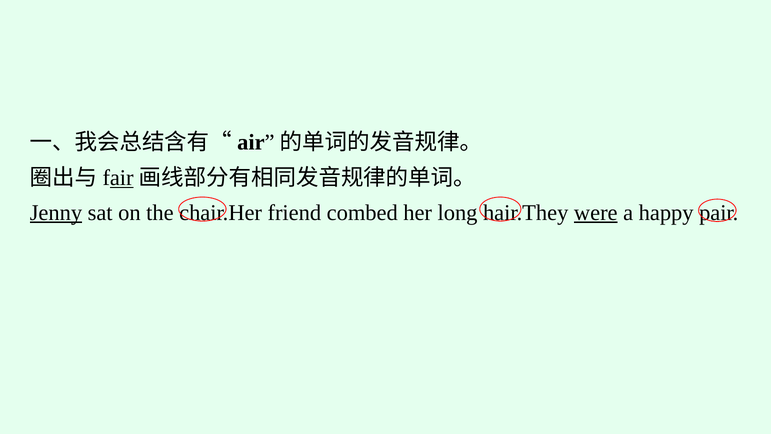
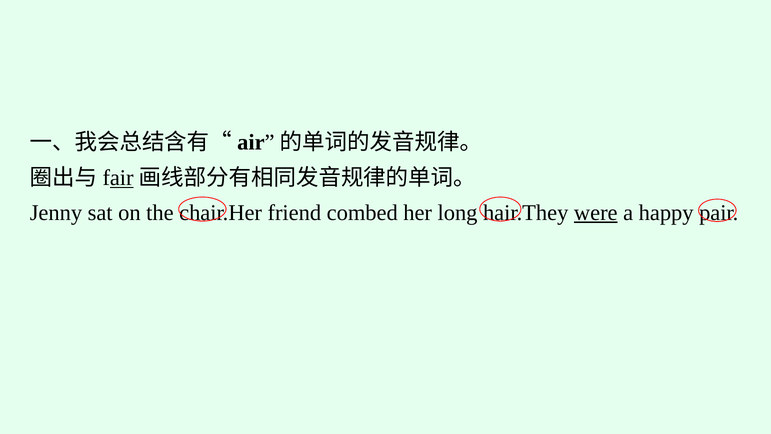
Jenny underline: present -> none
